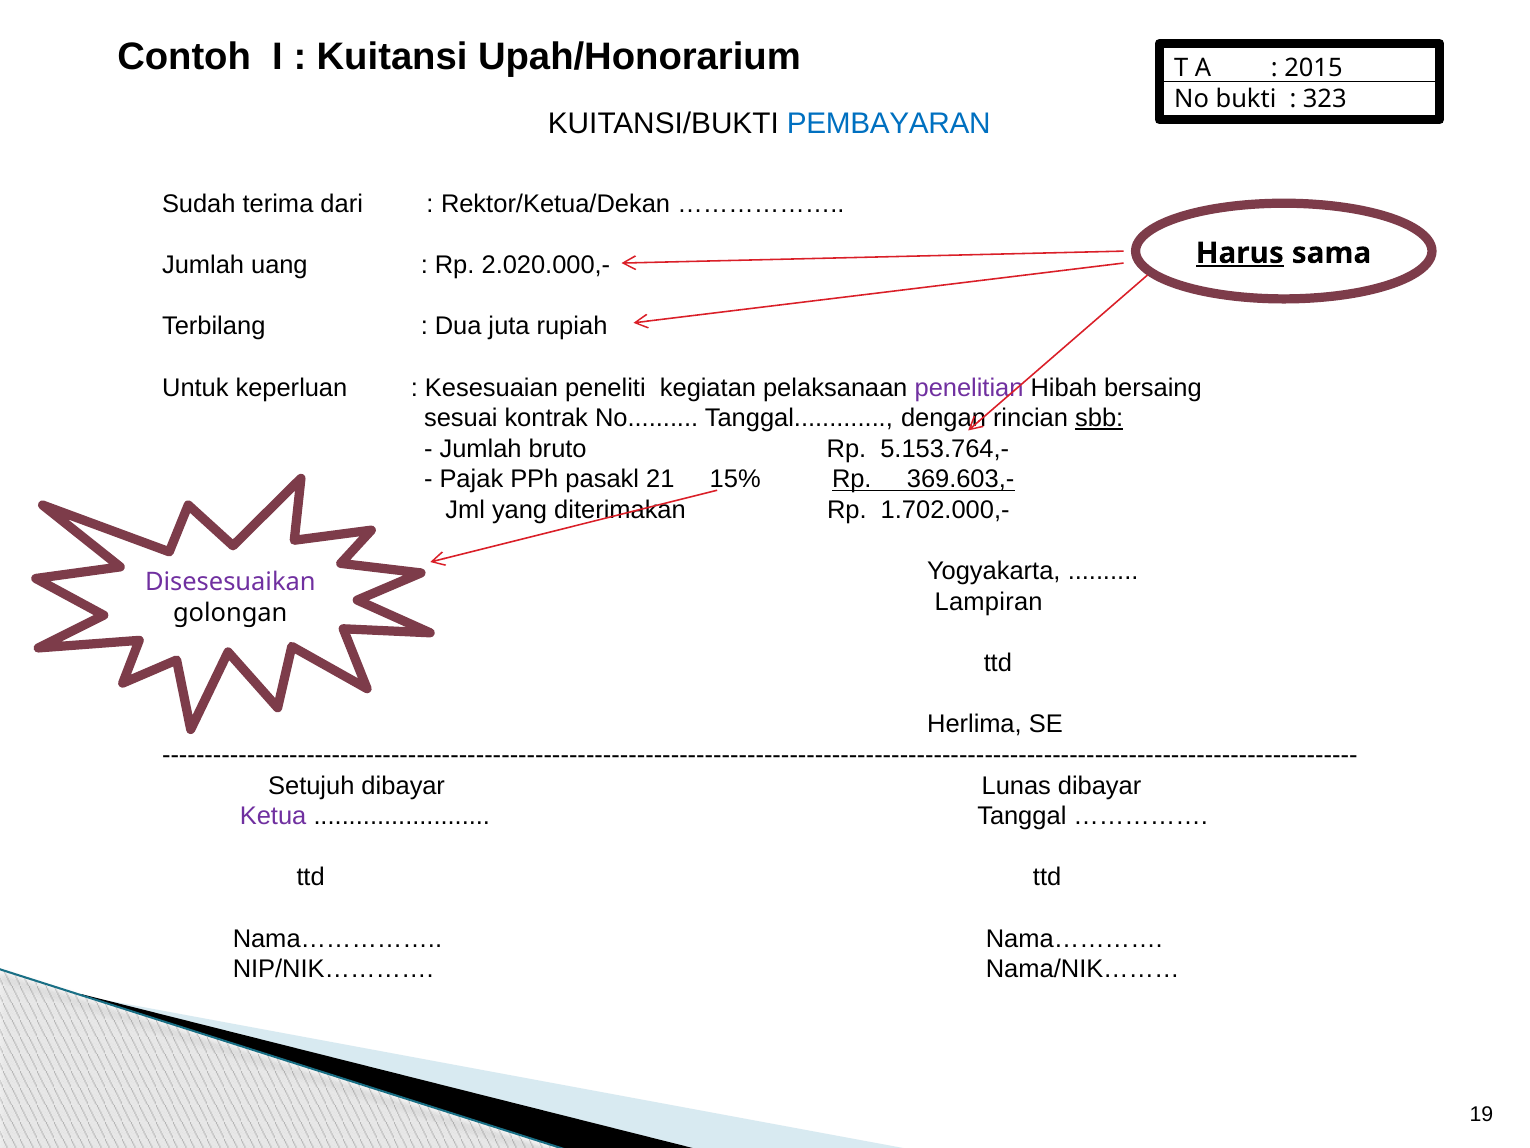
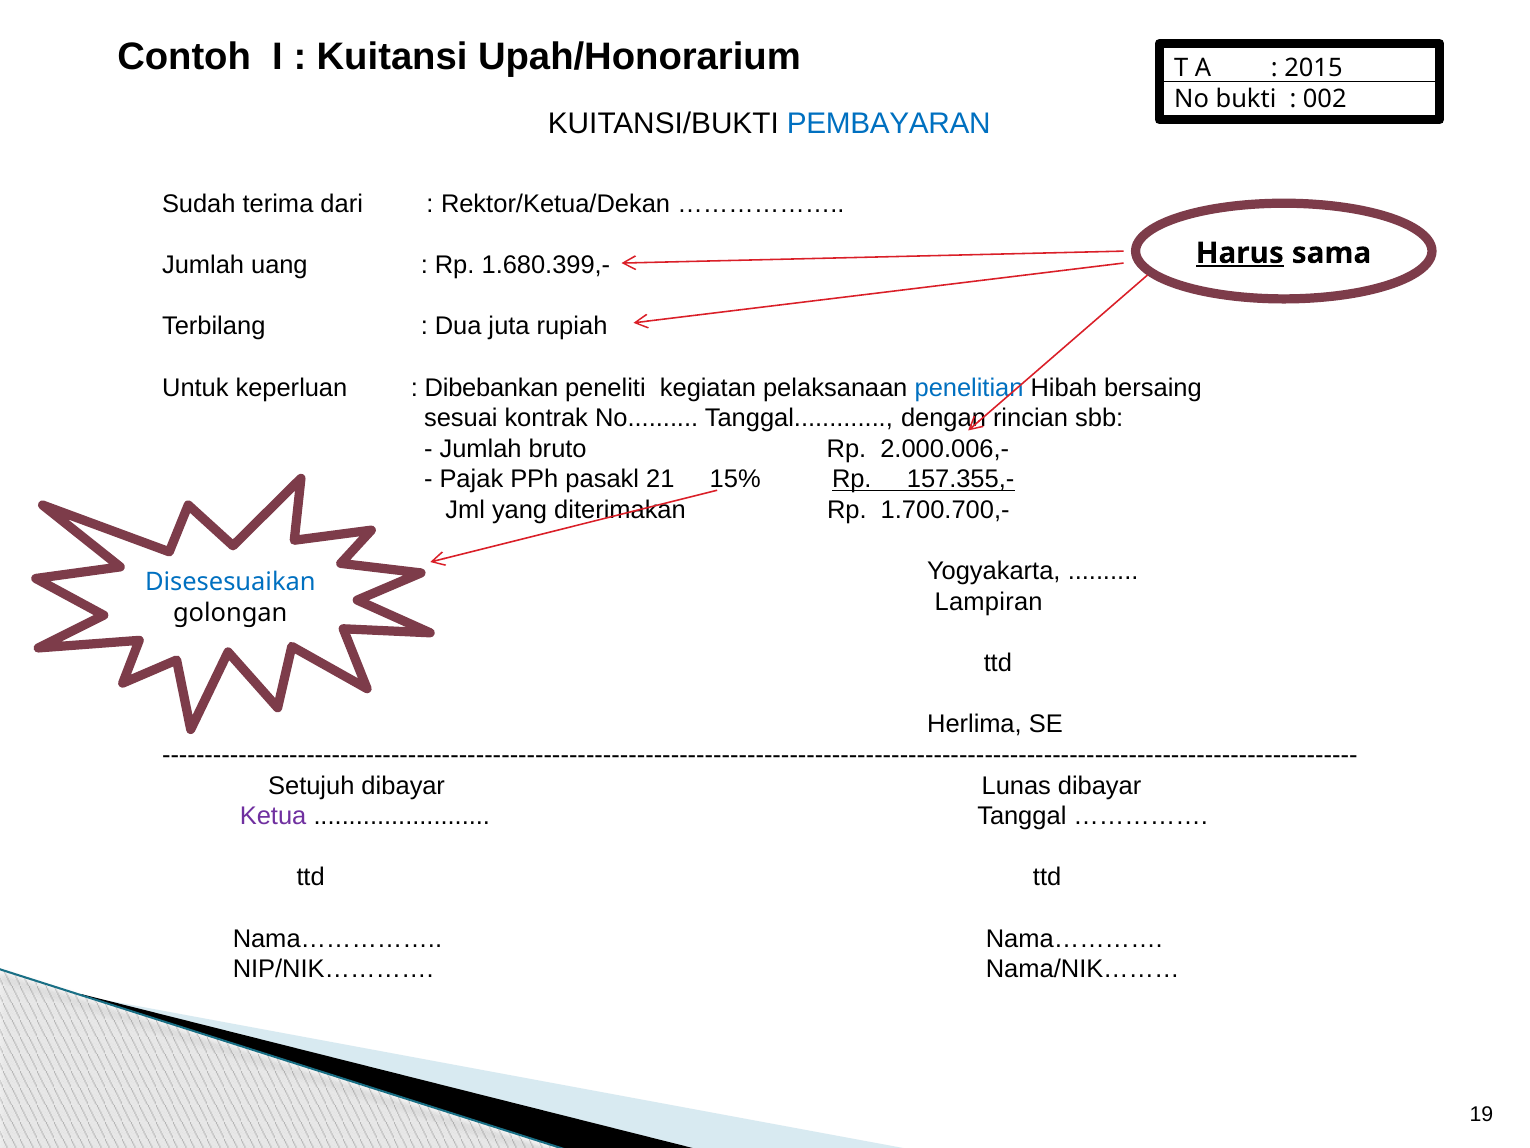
323: 323 -> 002
2.020.000,-: 2.020.000,- -> 1.680.399,-
Kesesuaian: Kesesuaian -> Dibebankan
penelitian colour: purple -> blue
sbb underline: present -> none
5.153.764,-: 5.153.764,- -> 2.000.006,-
369.603,-: 369.603,- -> 157.355,-
1.702.000,-: 1.702.000,- -> 1.700.700,-
Disesesuaikan colour: purple -> blue
